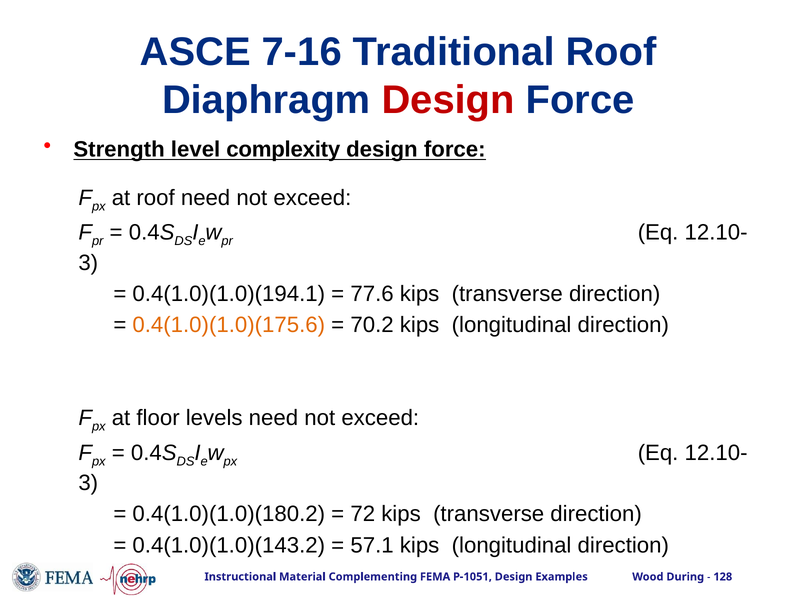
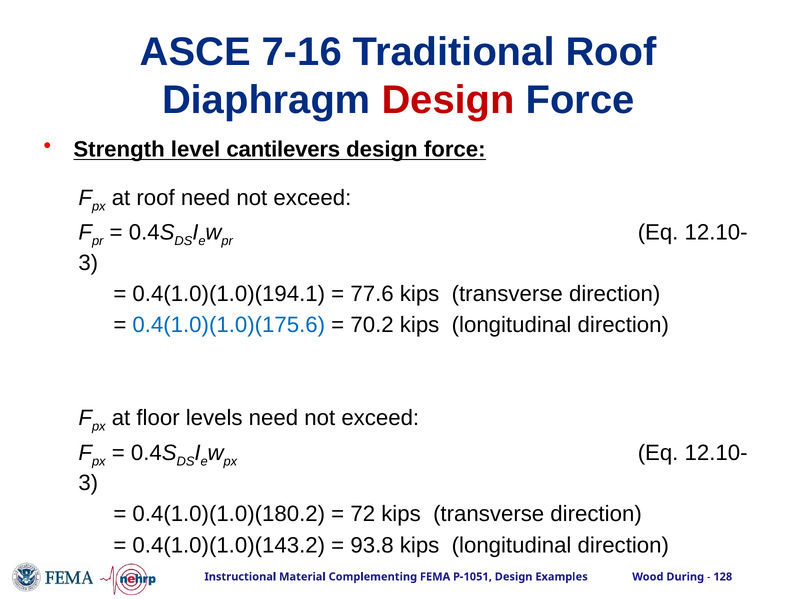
complexity: complexity -> cantilevers
0.4(1.0)(1.0)(175.6 colour: orange -> blue
57.1: 57.1 -> 93.8
